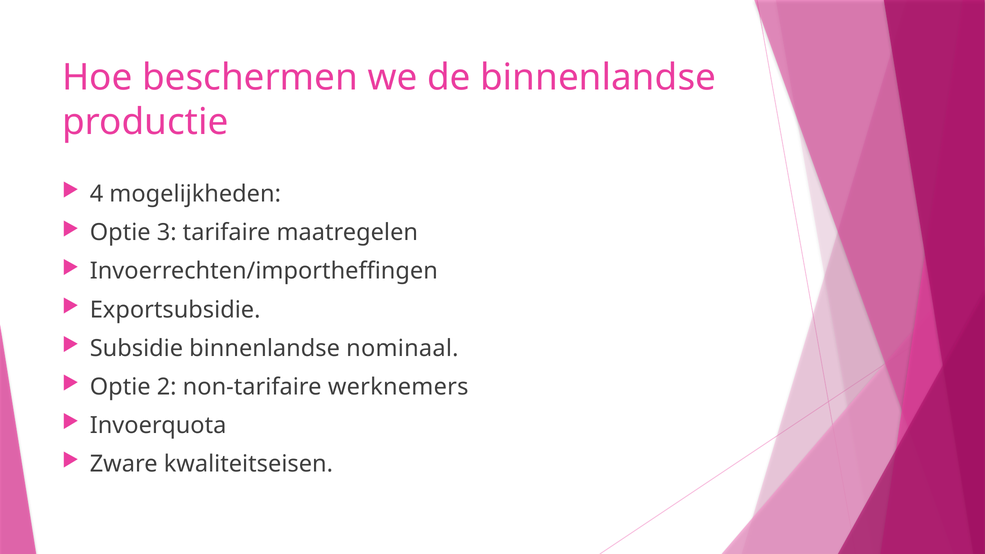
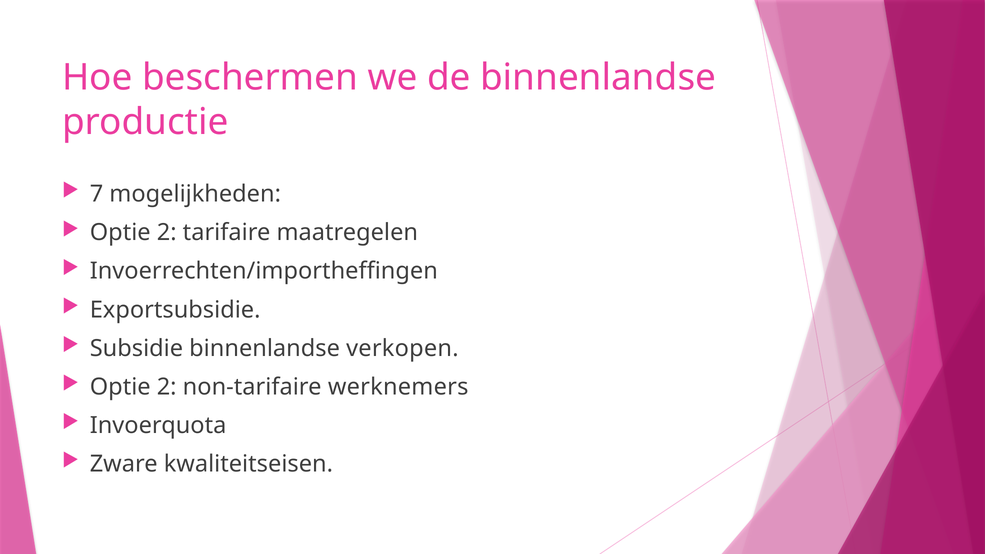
4: 4 -> 7
3 at (167, 233): 3 -> 2
nominaal: nominaal -> verkopen
